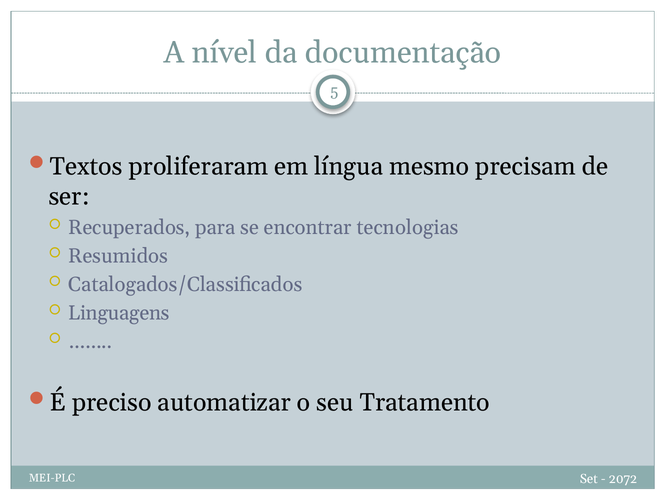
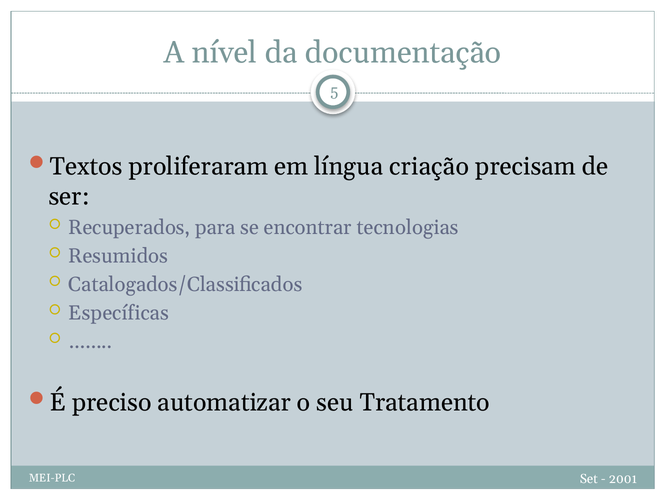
mesmo: mesmo -> criação
Linguagens: Linguagens -> Específicas
2072: 2072 -> 2001
